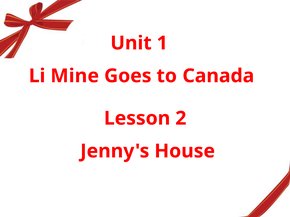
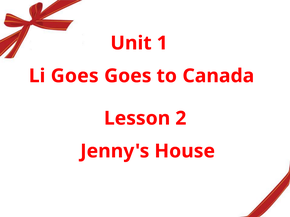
Li Mine: Mine -> Goes
